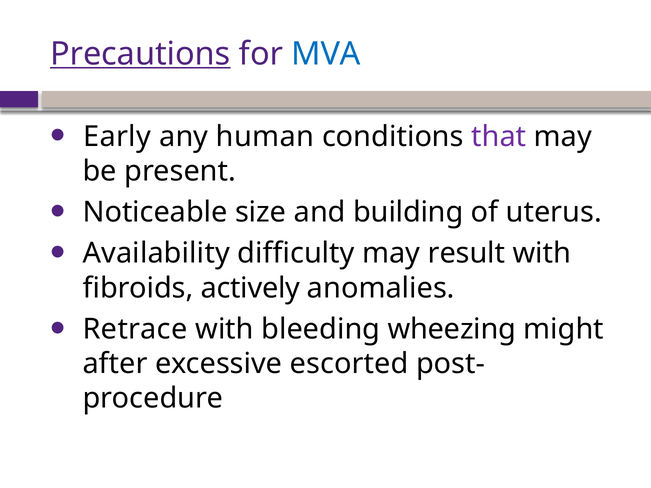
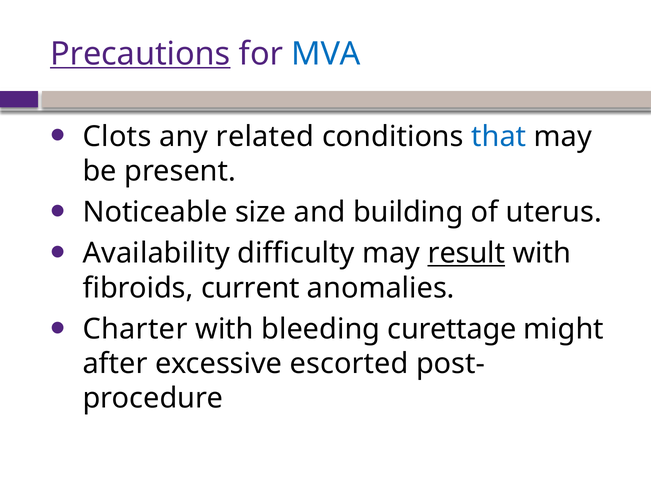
Early: Early -> Clots
human: human -> related
that colour: purple -> blue
result underline: none -> present
actively: actively -> current
Retrace: Retrace -> Charter
wheezing: wheezing -> curettage
